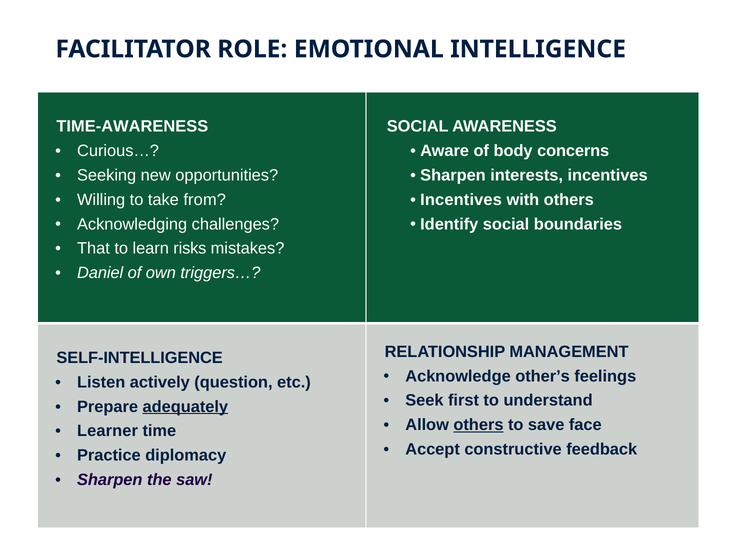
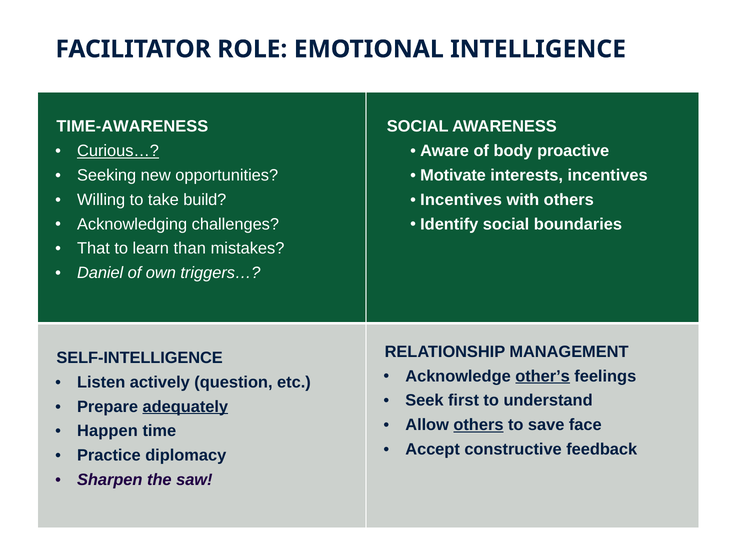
Curious… underline: none -> present
concerns: concerns -> proactive
Sharpen at (453, 175): Sharpen -> Motivate
from: from -> build
risks: risks -> than
other’s underline: none -> present
Learner: Learner -> Happen
